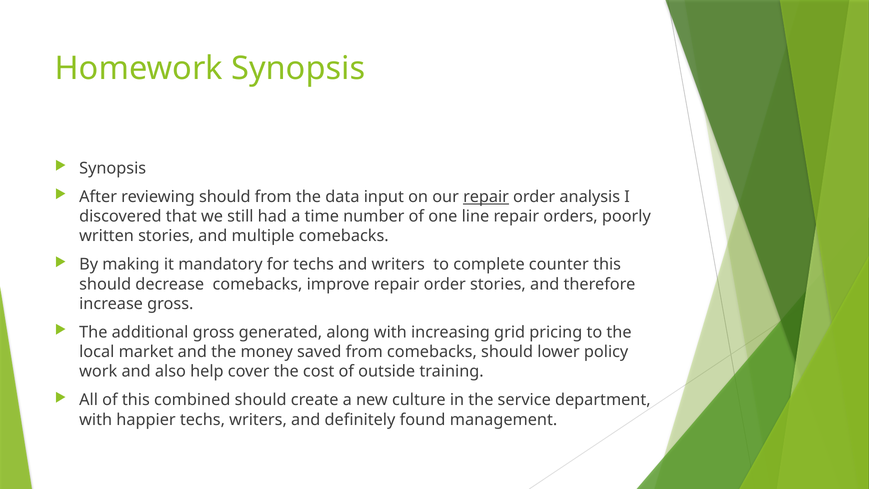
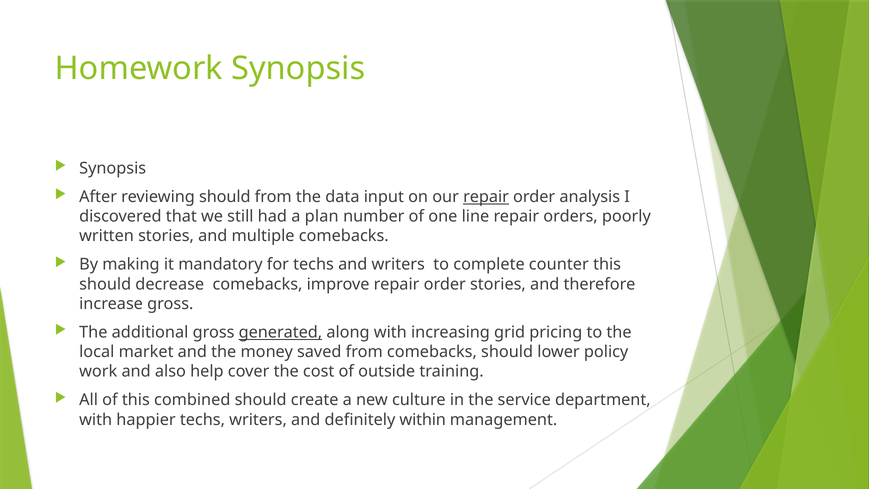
time: time -> plan
generated underline: none -> present
found: found -> within
